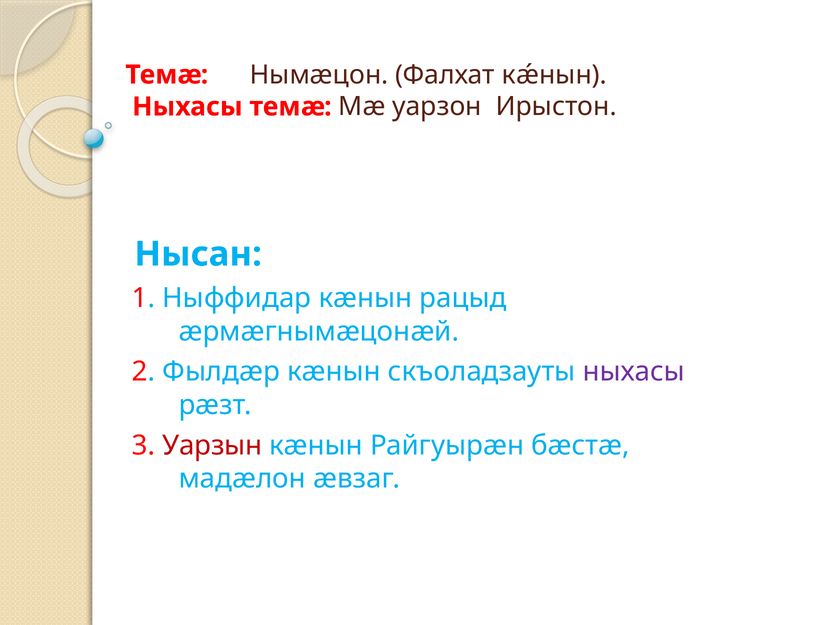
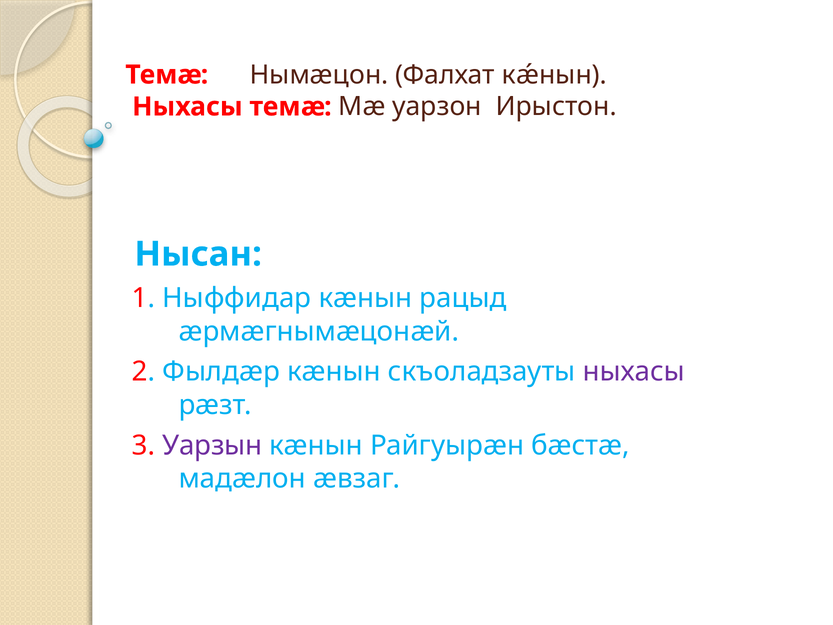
Уарзын colour: red -> purple
